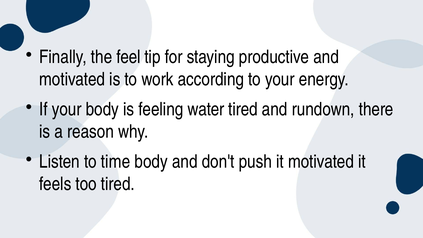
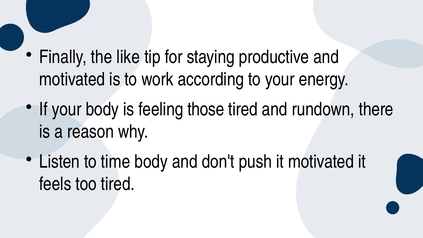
feel: feel -> like
water: water -> those
